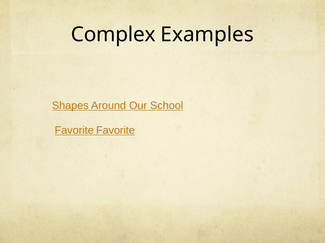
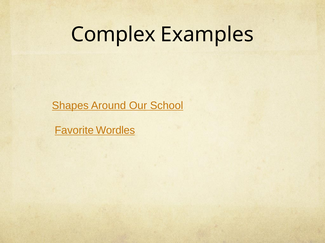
Favorite Favorite: Favorite -> Wordles
